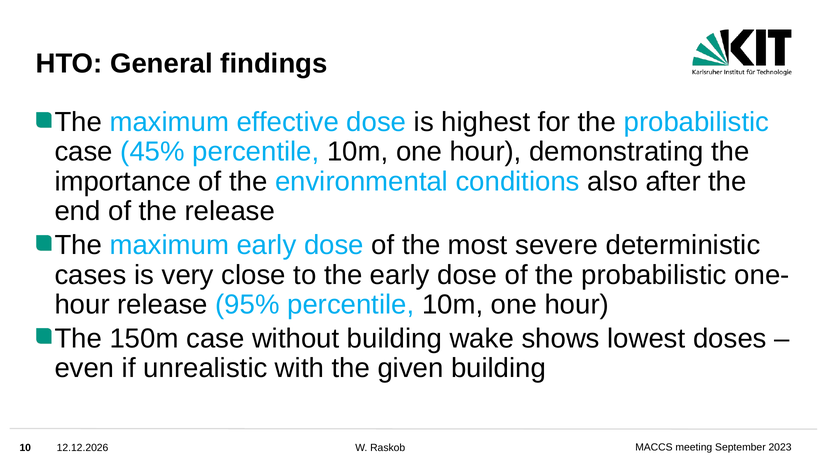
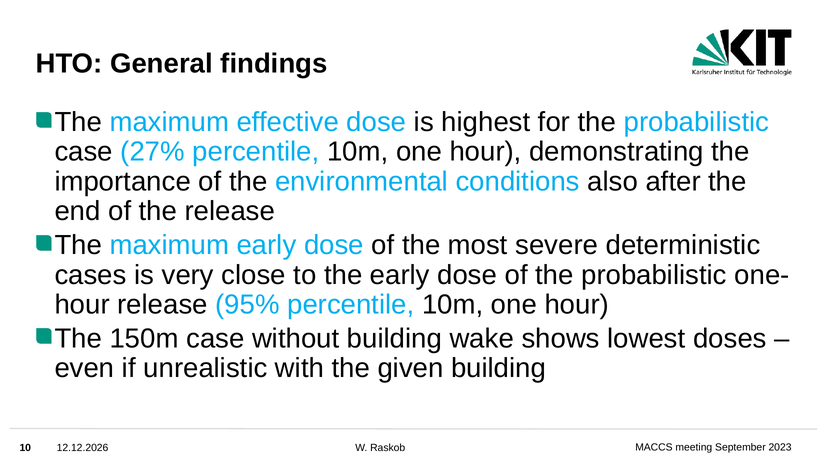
45%: 45% -> 27%
